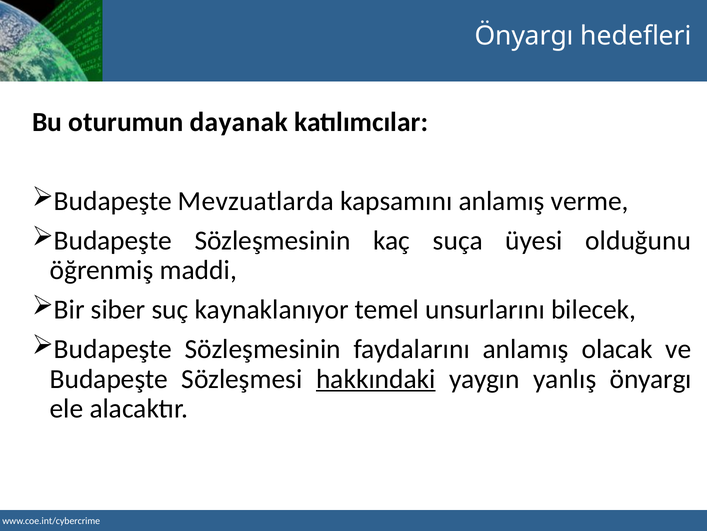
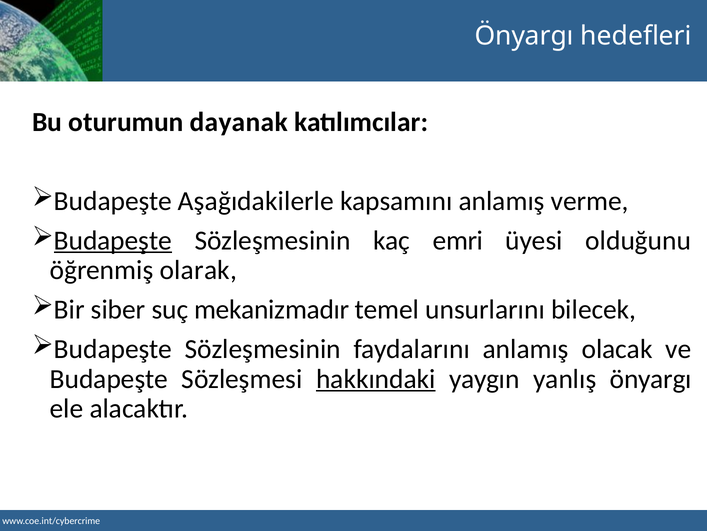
Mevzuatlarda: Mevzuatlarda -> Aşağıdakilerle
Budapeşte at (113, 240) underline: none -> present
suça: suça -> emri
maddi: maddi -> olarak
kaynaklanıyor: kaynaklanıyor -> mekanizmadır
